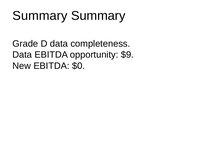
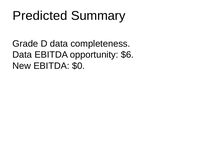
Summary at (40, 16): Summary -> Predicted
$9: $9 -> $6
